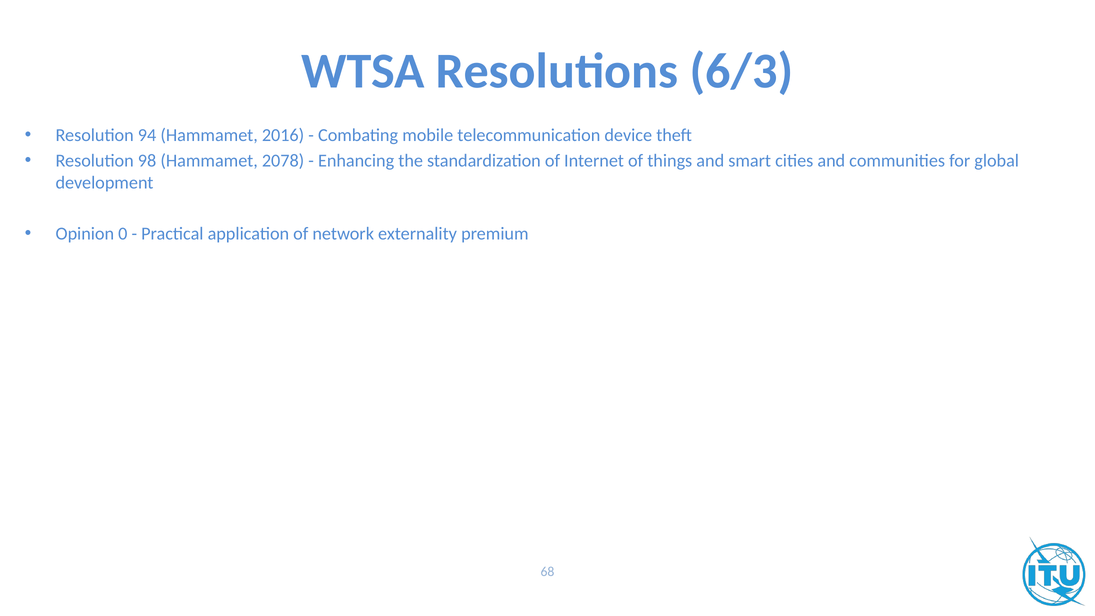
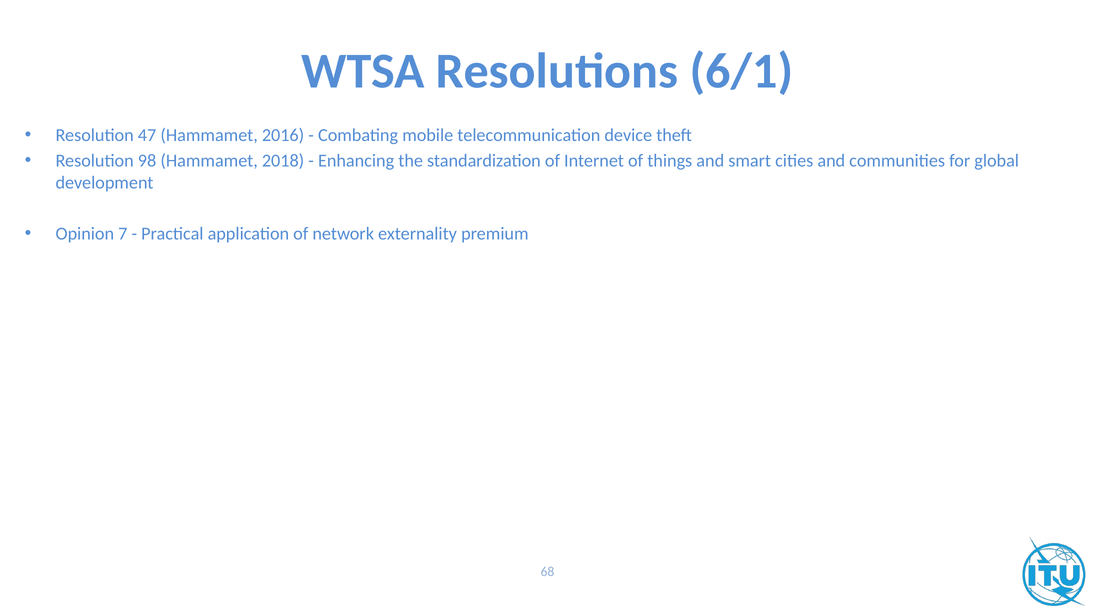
6/3: 6/3 -> 6/1
94: 94 -> 47
2078: 2078 -> 2018
0: 0 -> 7
